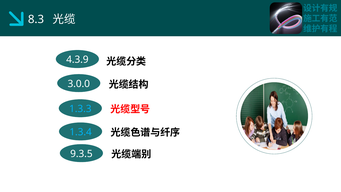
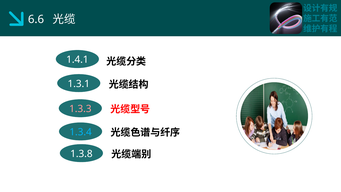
8.3: 8.3 -> 6.6
4.3.9: 4.3.9 -> 1.4.1
3.0.0: 3.0.0 -> 1.3.1
1.3.3 colour: light blue -> pink
9.3.5: 9.3.5 -> 1.3.8
